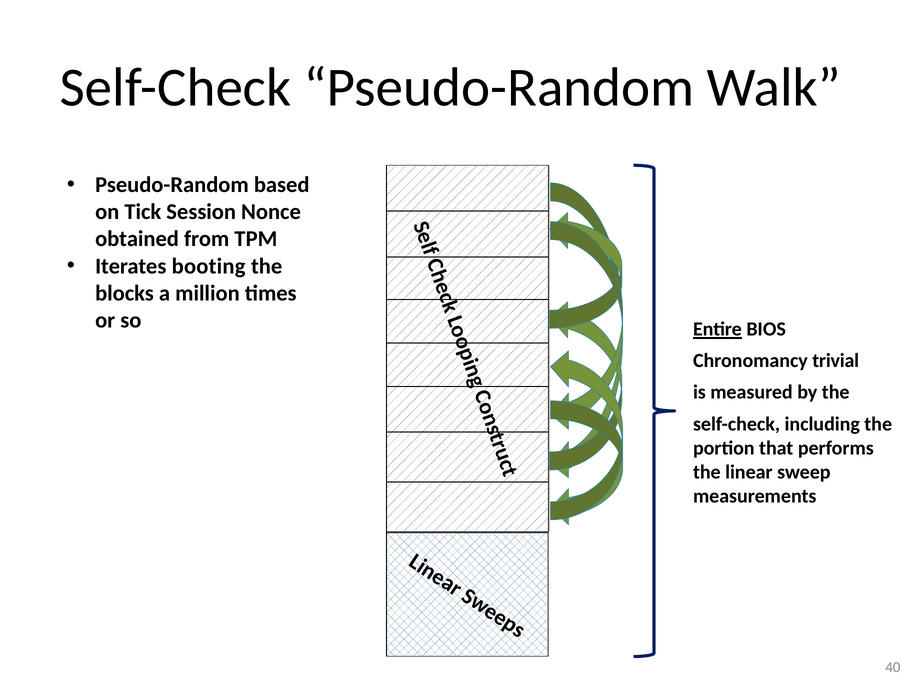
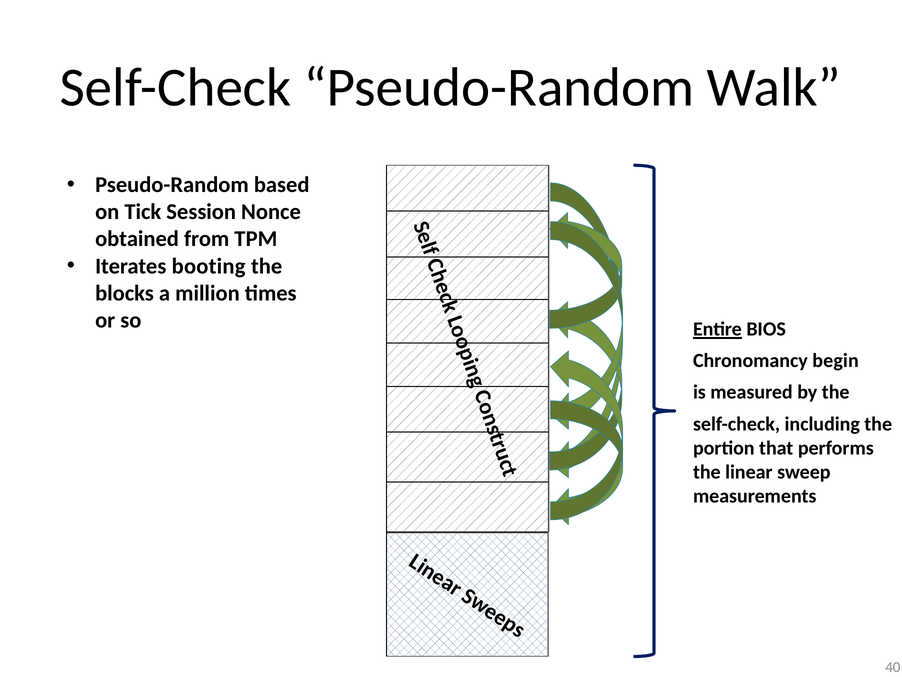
trivial: trivial -> begin
